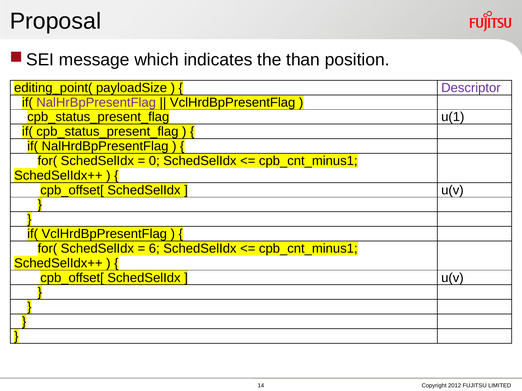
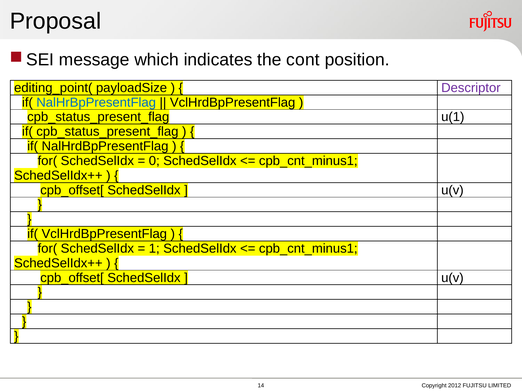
than: than -> cont
NalHrBpPresentFlag colour: purple -> blue
6: 6 -> 1
